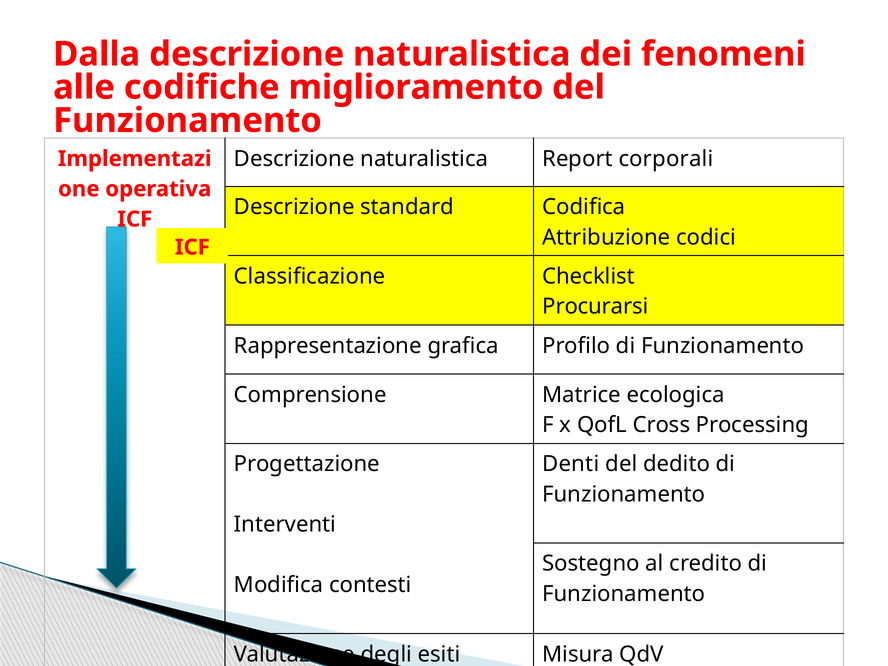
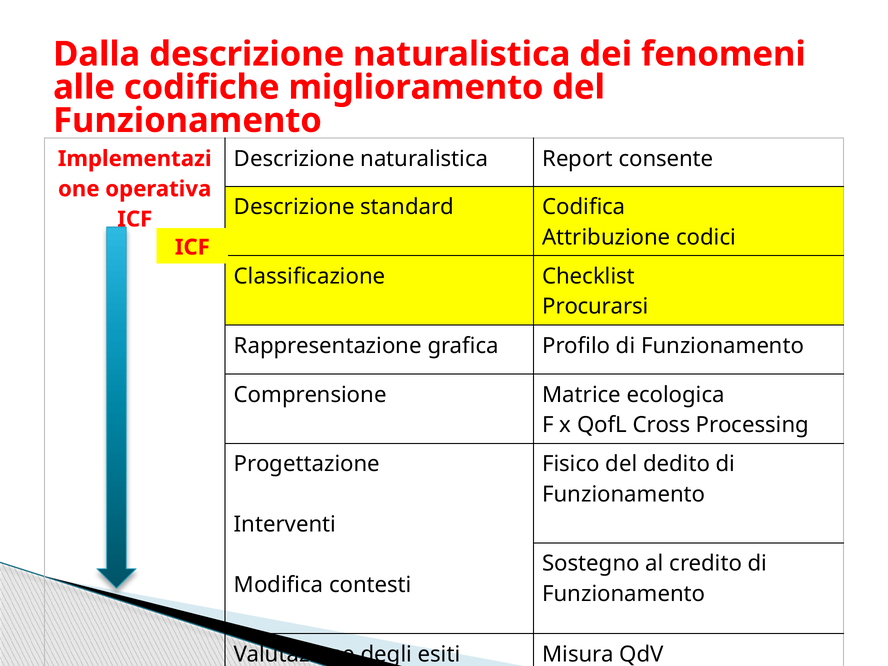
corporali: corporali -> consente
Denti: Denti -> Fisico
